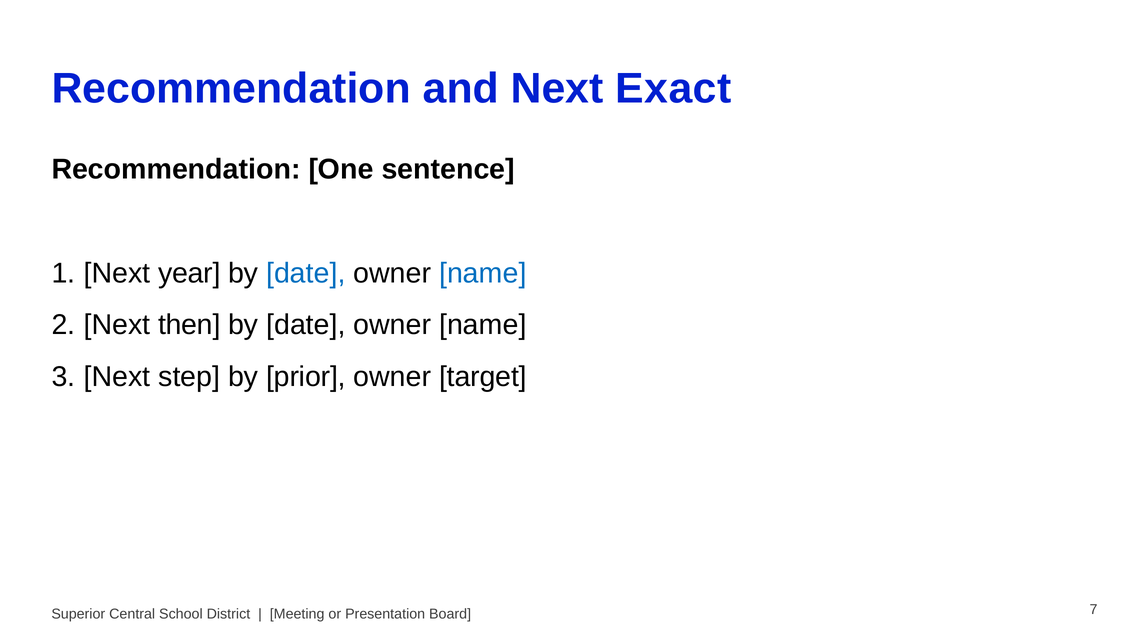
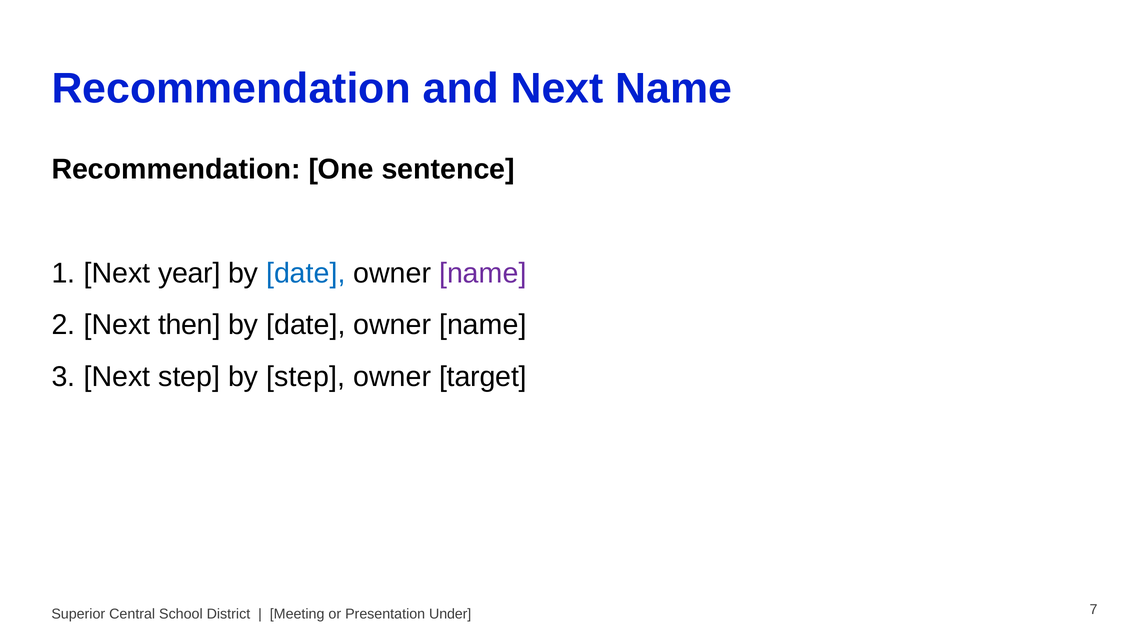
Next Exact: Exact -> Name
name at (483, 273) colour: blue -> purple
by prior: prior -> step
Board: Board -> Under
